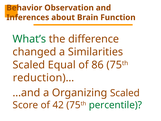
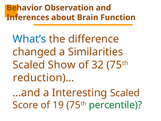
What’s colour: green -> blue
Equal: Equal -> Show
86: 86 -> 32
Organizing: Organizing -> Interesting
42: 42 -> 19
